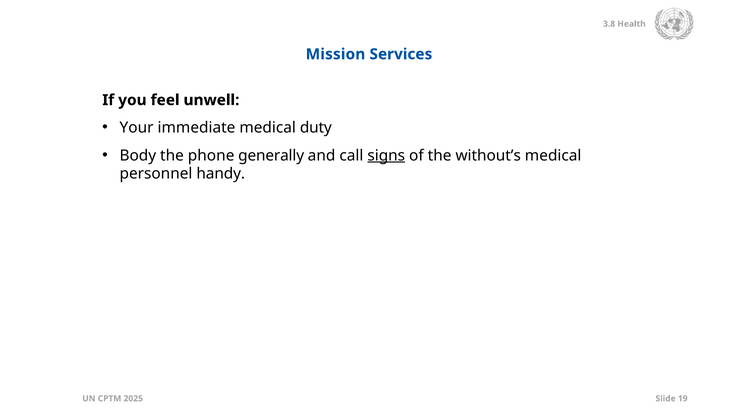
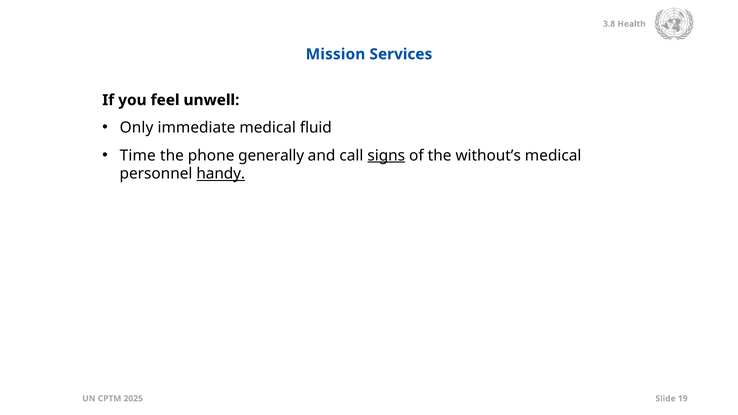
Your: Your -> Only
duty: duty -> fluid
Body: Body -> Time
handy underline: none -> present
